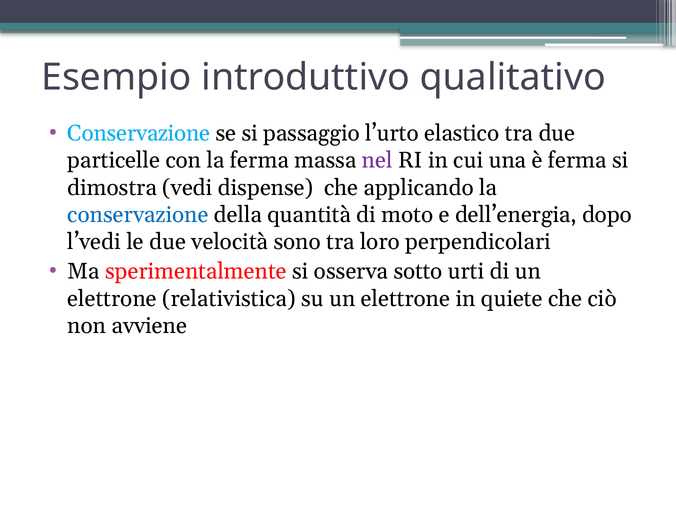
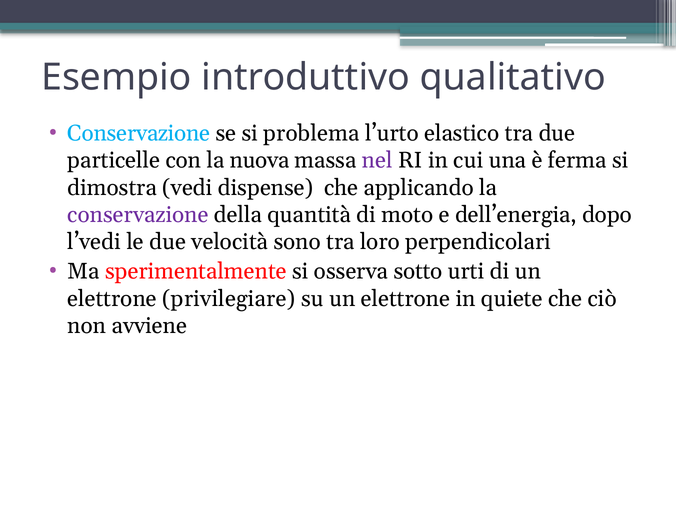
passaggio: passaggio -> problema
la ferma: ferma -> nuova
conservazione at (138, 215) colour: blue -> purple
relativistica: relativistica -> privilegiare
